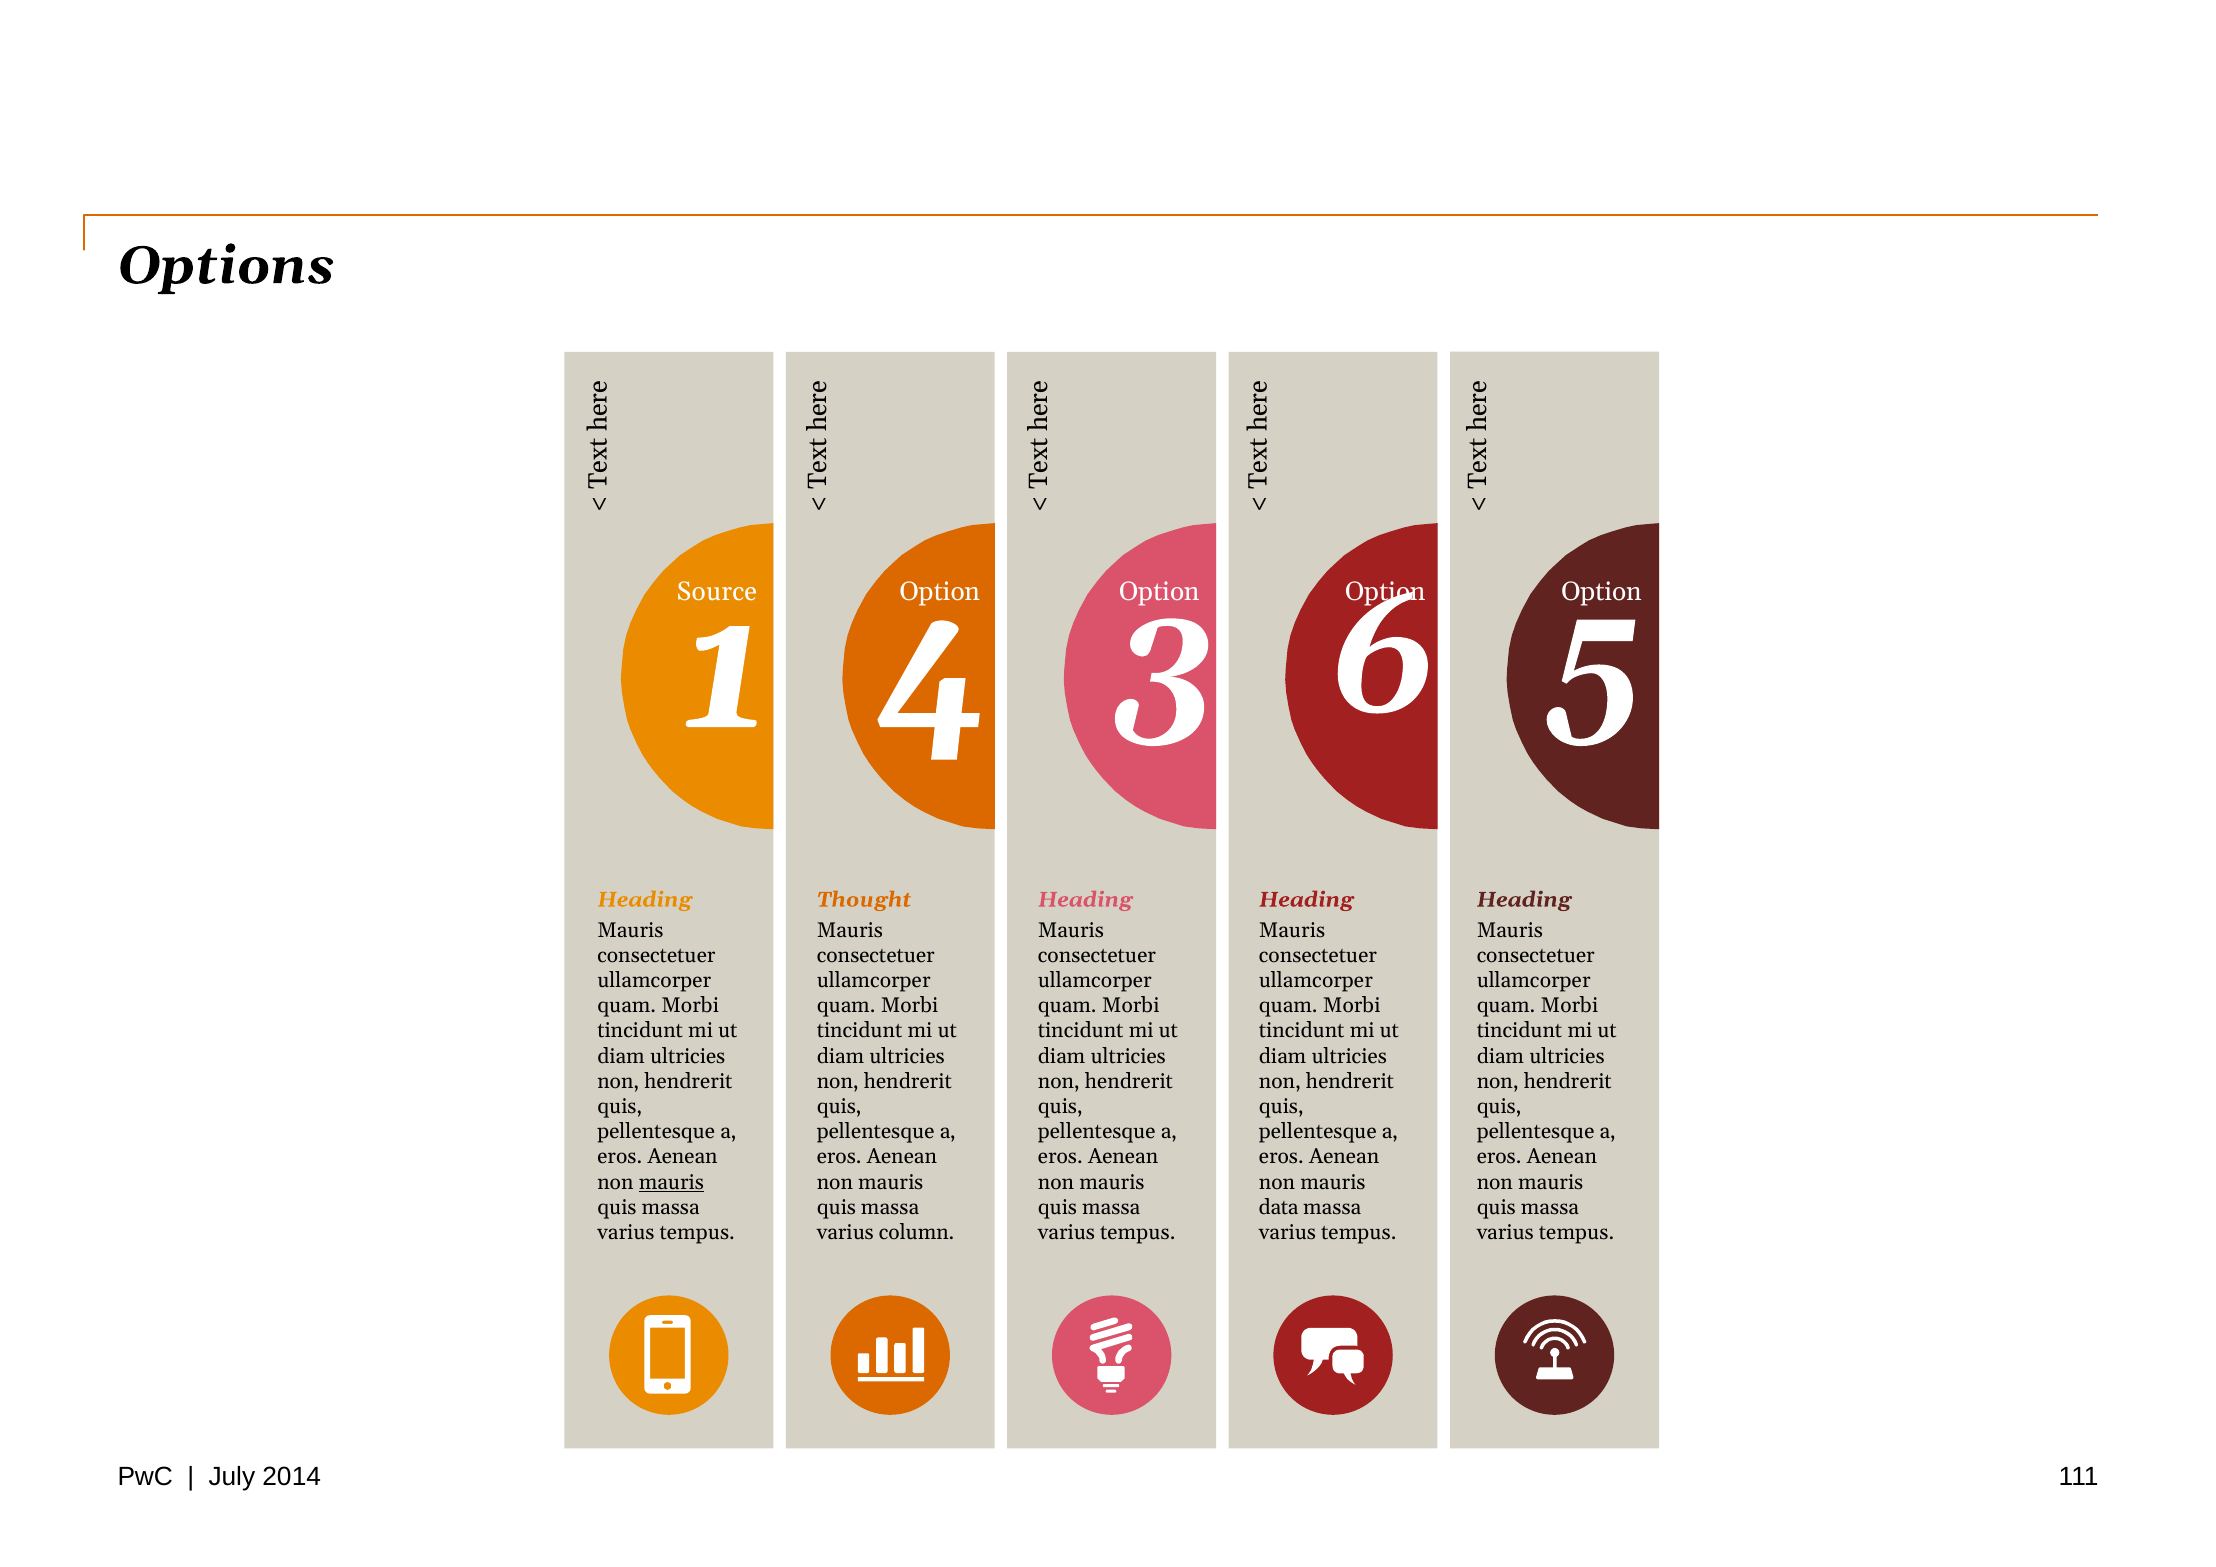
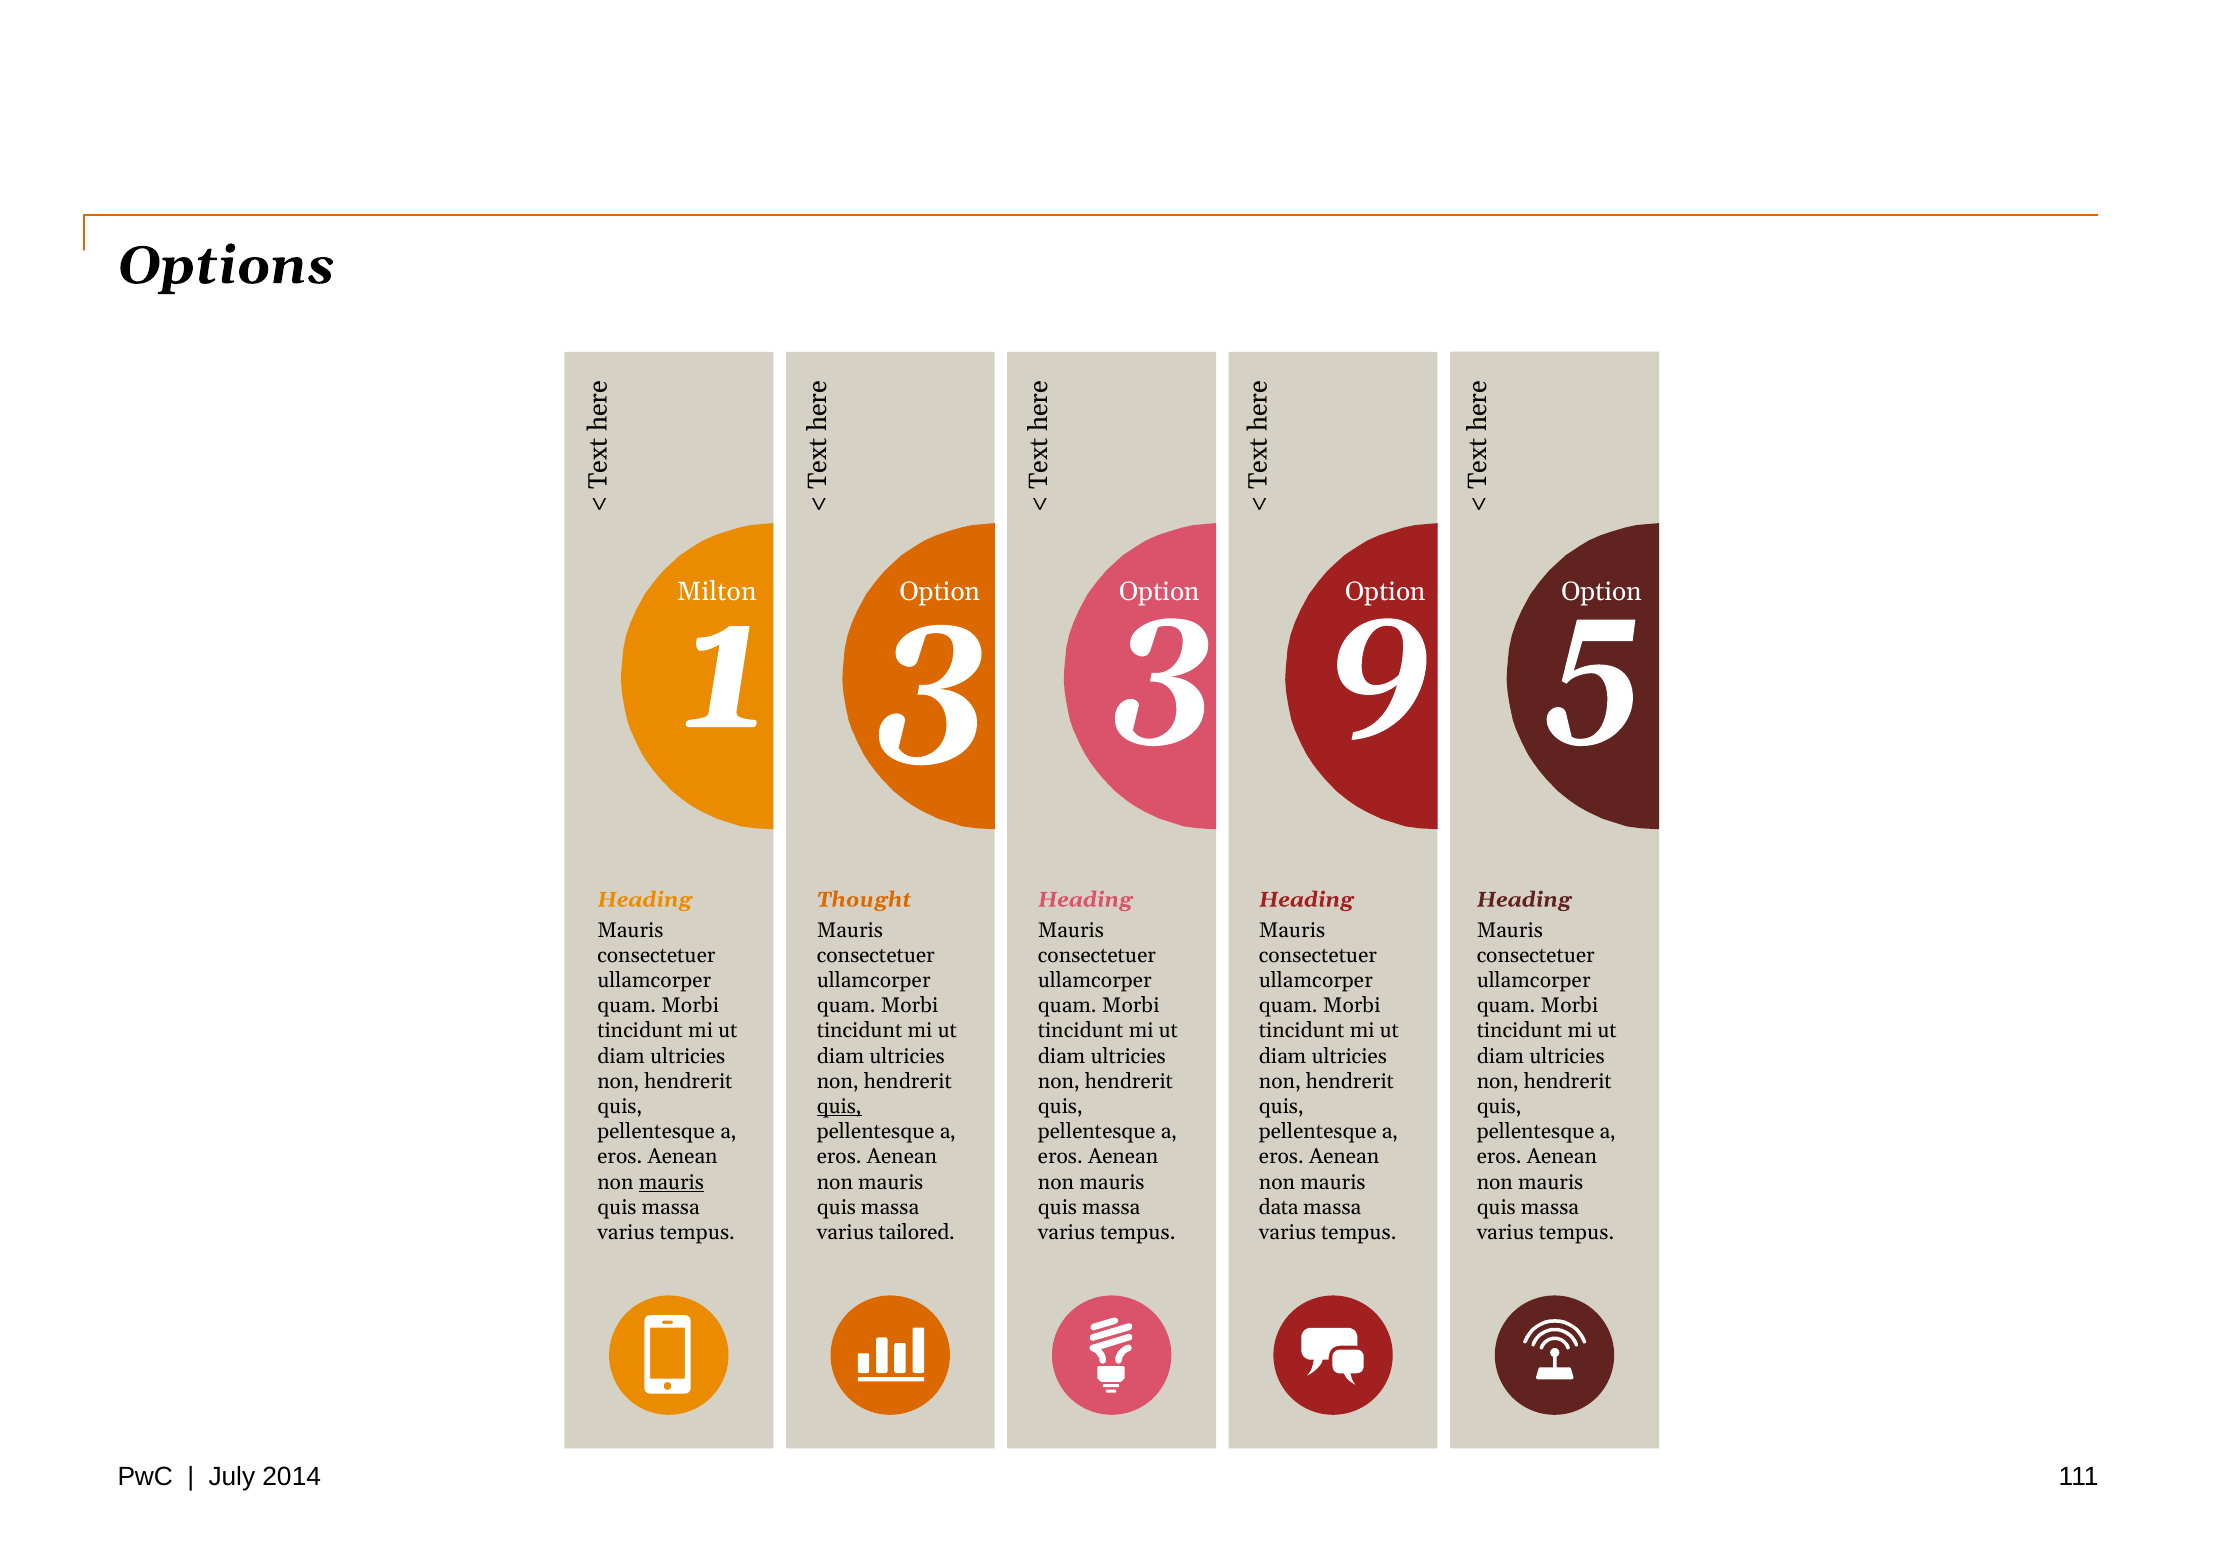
Source: Source -> Milton
1 4: 4 -> 3
6: 6 -> 9
quis at (839, 1107) underline: none -> present
column: column -> tailored
